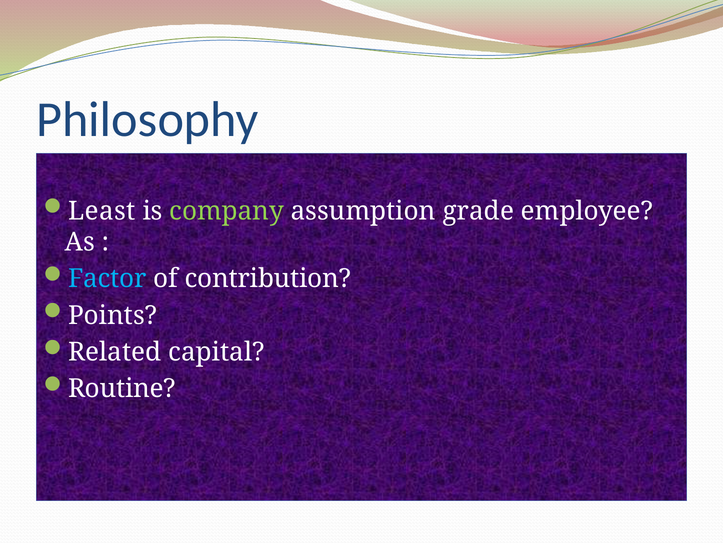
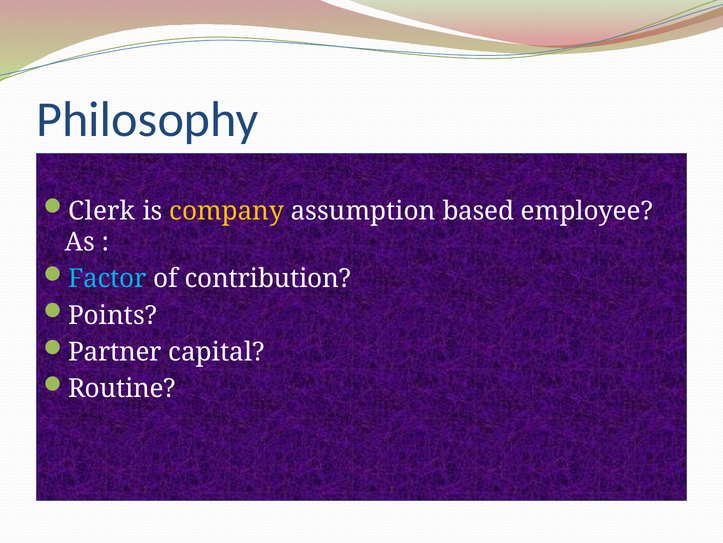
Least: Least -> Clerk
company colour: light green -> yellow
grade: grade -> based
Related: Related -> Partner
